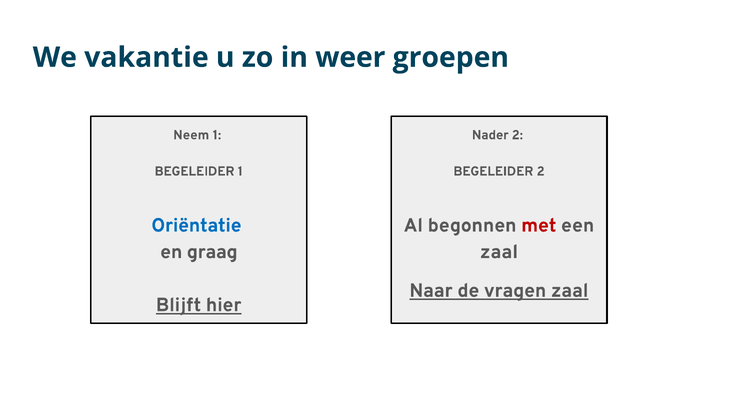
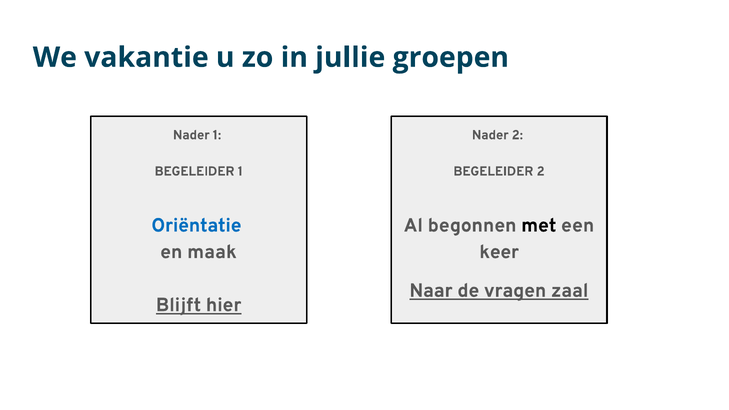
weer: weer -> jullie
Neem at (191, 135): Neem -> Nader
met colour: red -> black
graag: graag -> maak
zaal at (499, 252): zaal -> keer
